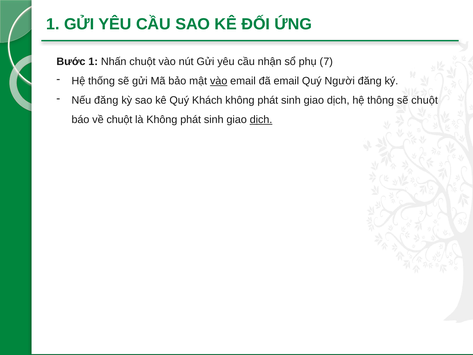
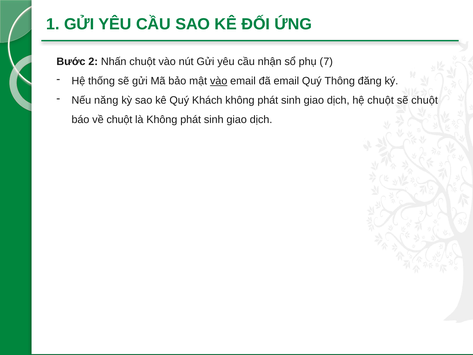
Bước 1: 1 -> 2
Người: Người -> Thông
Nếu đăng: đăng -> năng
hệ thông: thông -> chuột
dịch at (261, 120) underline: present -> none
